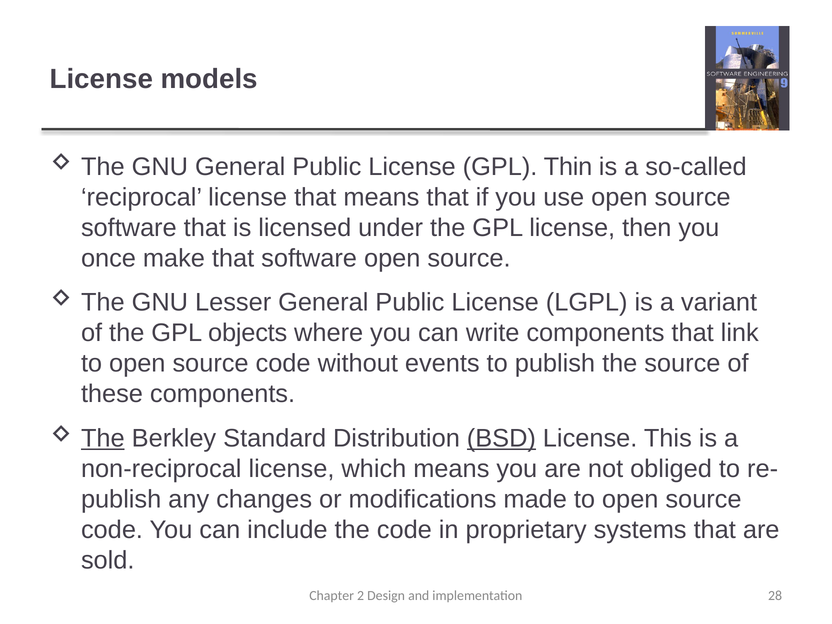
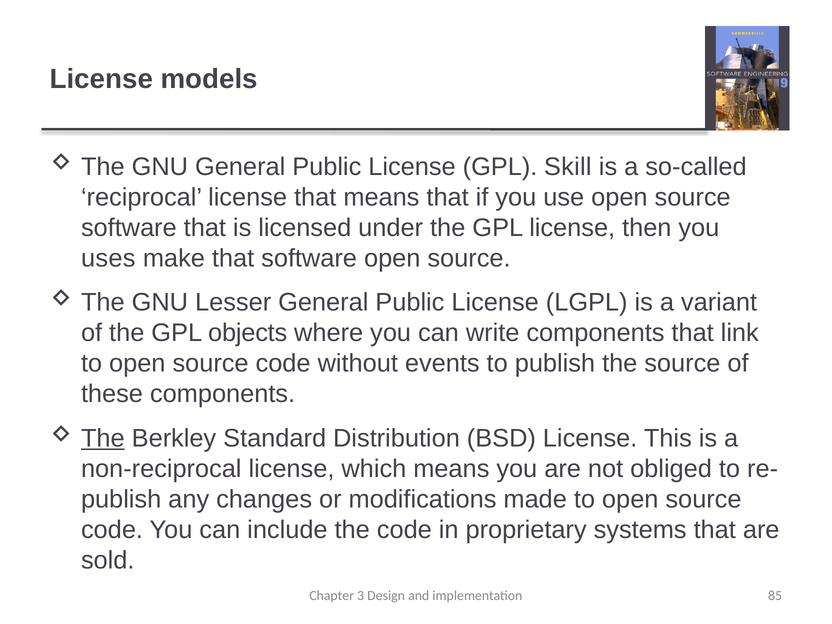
Thin: Thin -> Skill
once: once -> uses
BSD underline: present -> none
2: 2 -> 3
28: 28 -> 85
